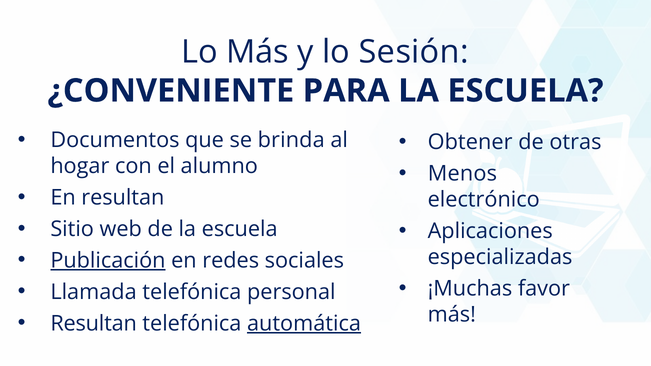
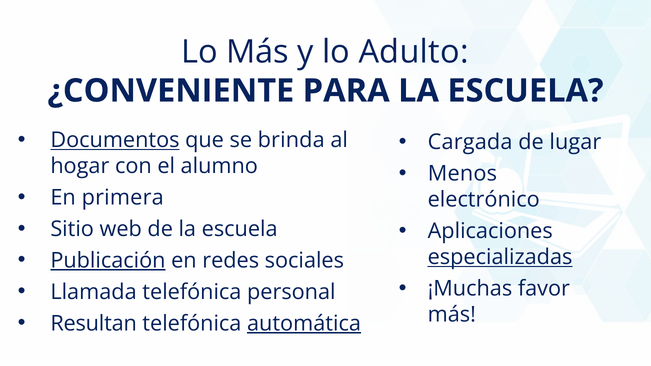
Sesión: Sesión -> Adulto
Documentos underline: none -> present
Obtener: Obtener -> Cargada
otras: otras -> lugar
En resultan: resultan -> primera
especializadas underline: none -> present
